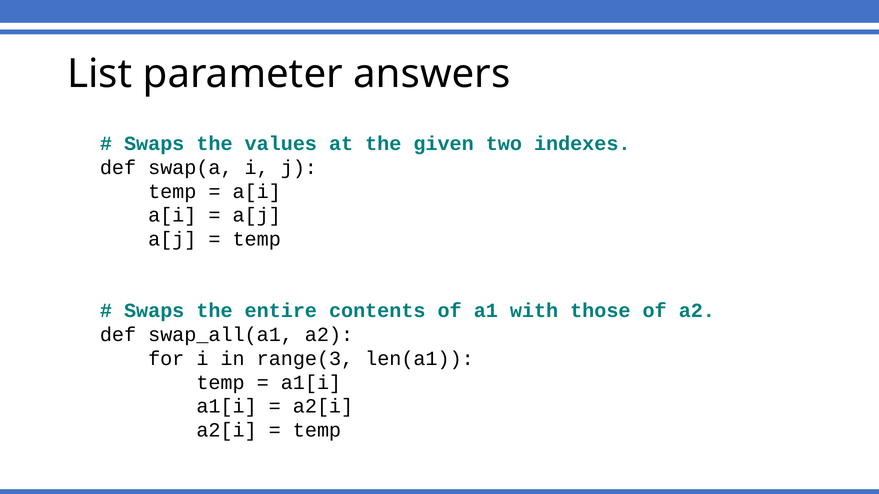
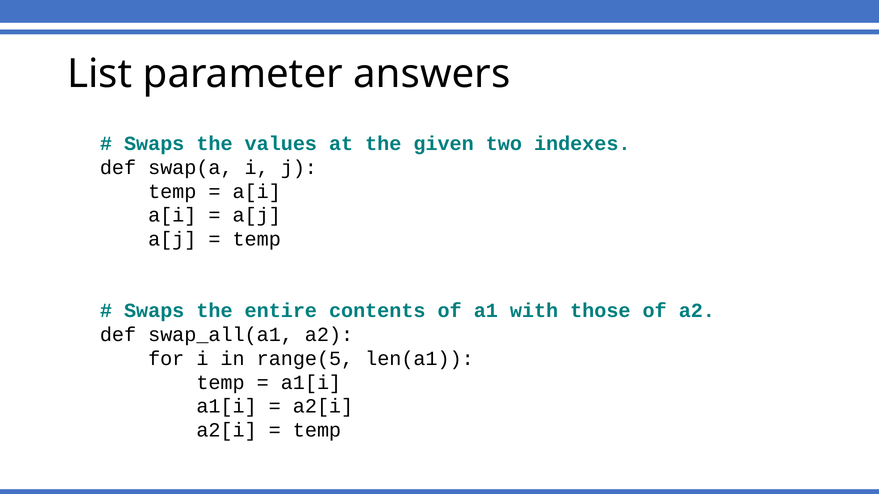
range(3: range(3 -> range(5
